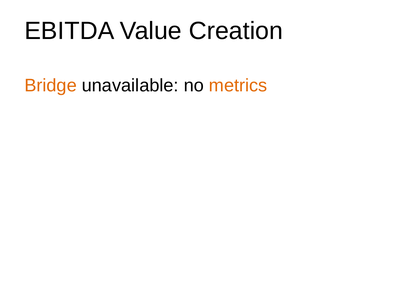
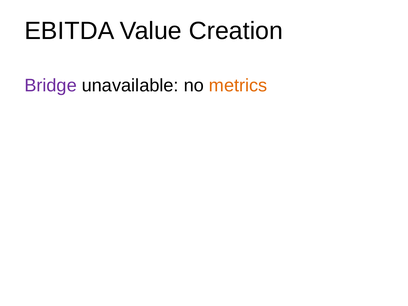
Bridge colour: orange -> purple
